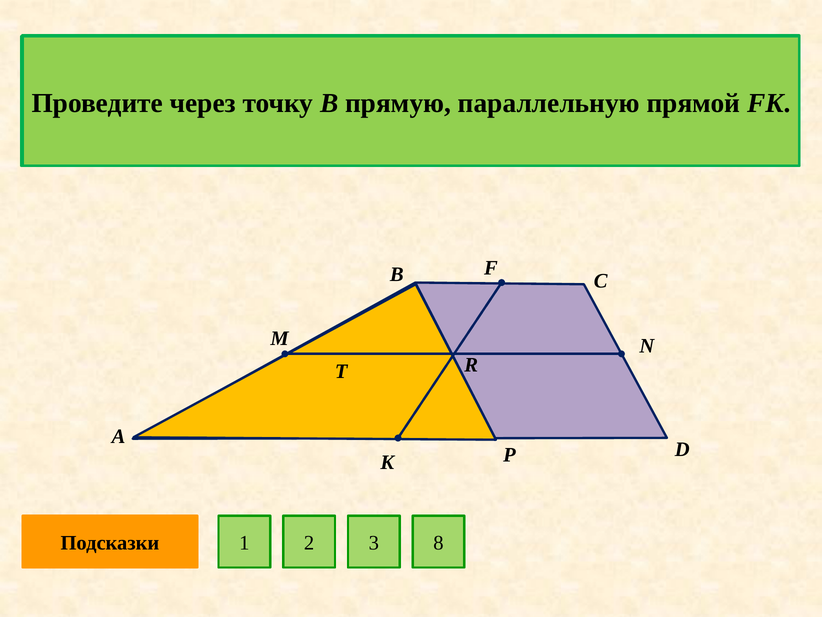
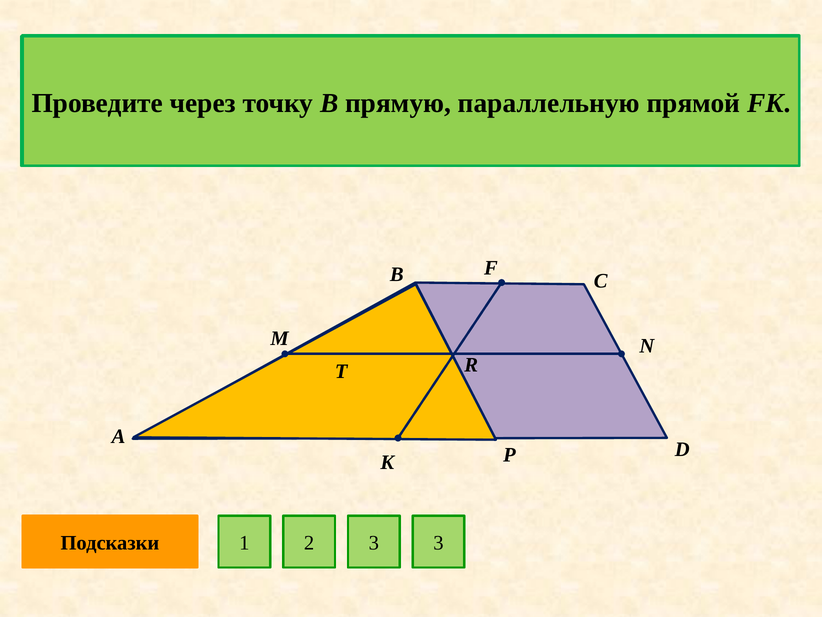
Подсказки 8: 8 -> 3
